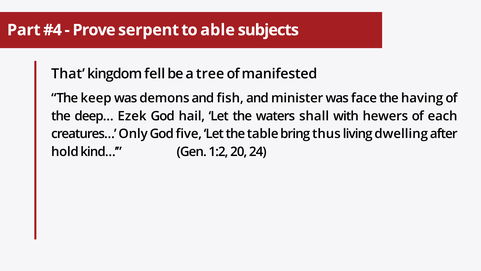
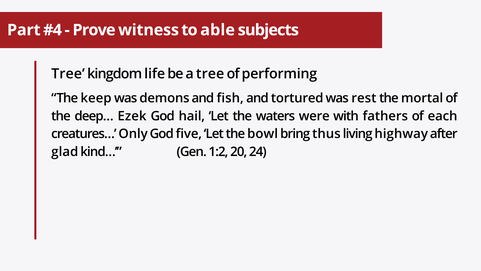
serpent: serpent -> witness
That at (68, 74): That -> Tree
fell: fell -> life
manifested: manifested -> performing
minister: minister -> tortured
face: face -> rest
having: having -> mortal
shall: shall -> were
hewers: hewers -> fathers
table: table -> bowl
dwelling: dwelling -> highway
hold: hold -> glad
